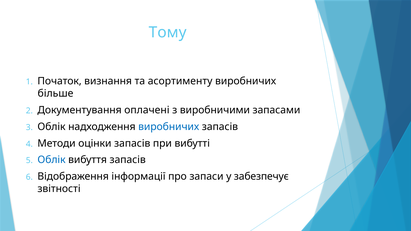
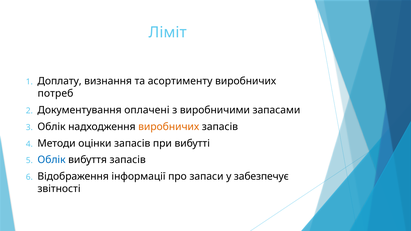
Тому: Тому -> Ліміт
Початок: Початок -> Доплату
бiльше: бiльше -> потреб
виробничих at (169, 127) colour: blue -> orange
